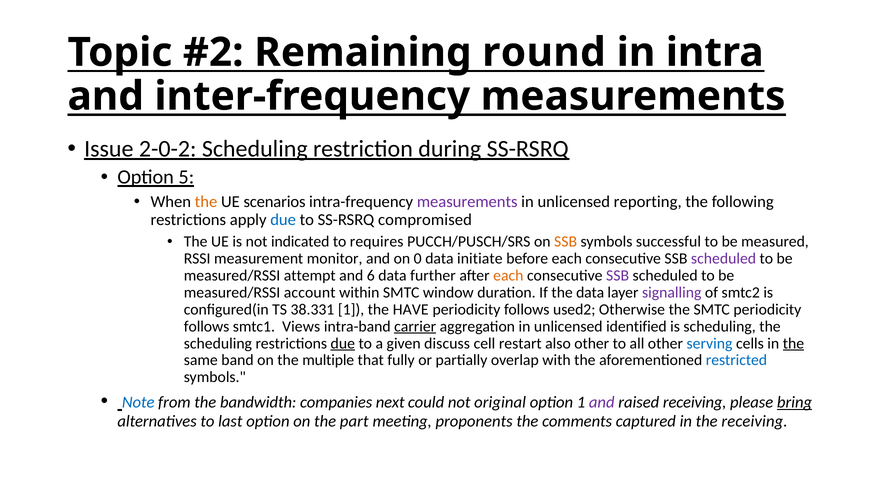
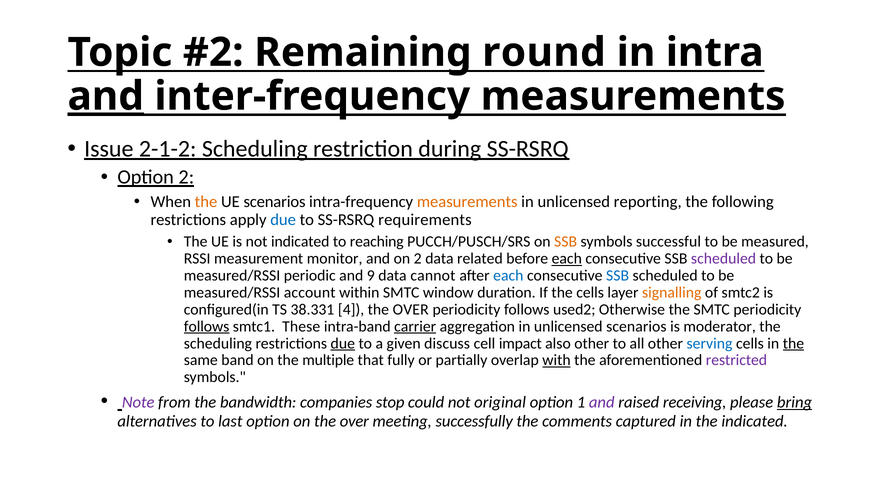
and at (106, 96) underline: none -> present
2-0-2: 2-0-2 -> 2-1-2
Option 5: 5 -> 2
measurements at (467, 202) colour: purple -> orange
compromised: compromised -> requirements
requires: requires -> reaching
on 0: 0 -> 2
initiate: initiate -> related
each at (567, 259) underline: none -> present
attempt: attempt -> periodic
6: 6 -> 9
further: further -> cannot
each at (508, 276) colour: orange -> blue
SSB at (618, 276) colour: purple -> blue
the data: data -> cells
signalling colour: purple -> orange
38.331 1: 1 -> 4
HAVE at (411, 310): HAVE -> OVER
follows at (207, 327) underline: none -> present
Views: Views -> These
unlicensed identified: identified -> scenarios
is scheduling: scheduling -> moderator
restart: restart -> impact
with underline: none -> present
restricted colour: blue -> purple
Note colour: blue -> purple
next: next -> stop
on the part: part -> over
proponents: proponents -> successfully
the receiving: receiving -> indicated
